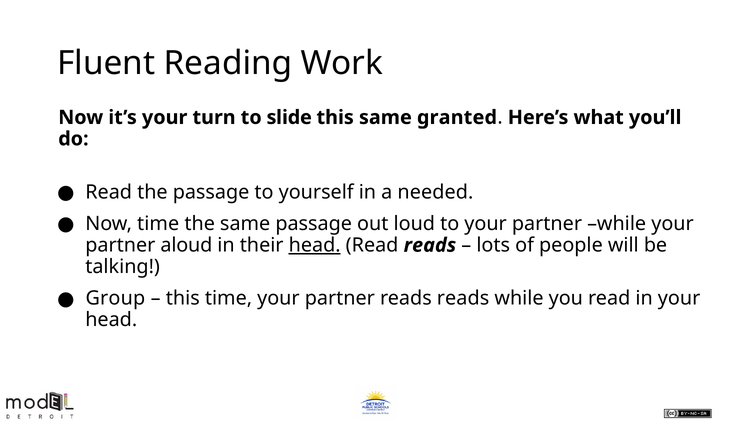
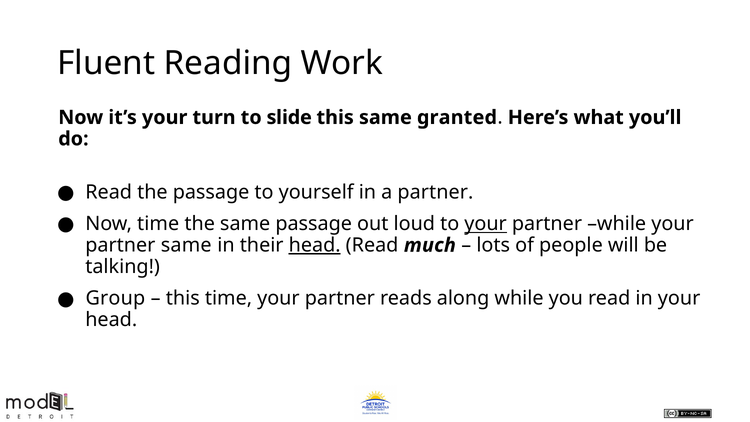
a needed: needed -> partner
your at (486, 224) underline: none -> present
partner aloud: aloud -> same
Read reads: reads -> much
reads reads: reads -> along
